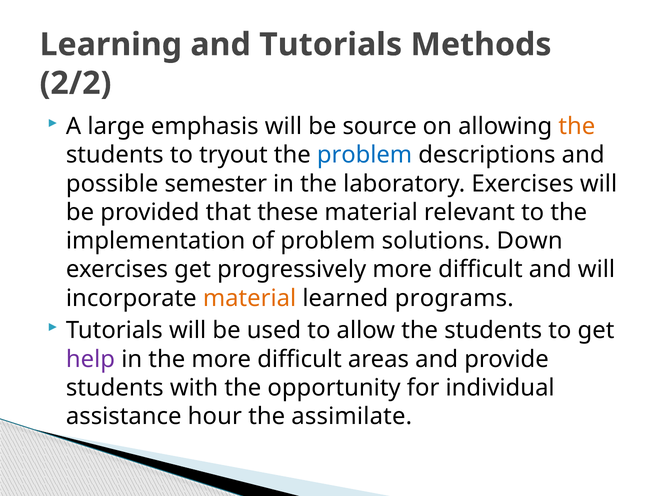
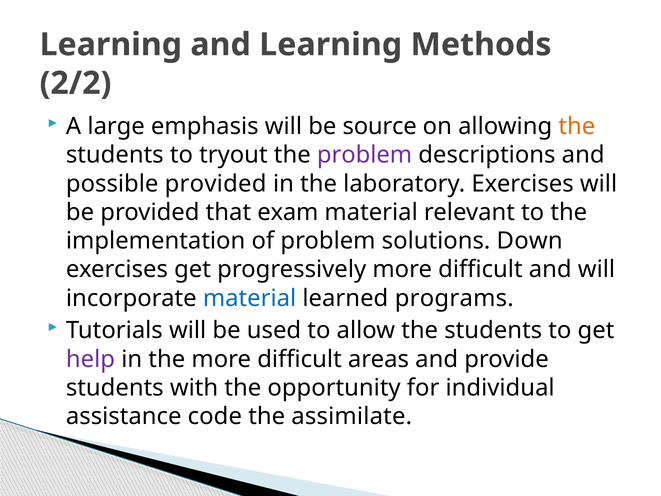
and Tutorials: Tutorials -> Learning
problem at (365, 155) colour: blue -> purple
possible semester: semester -> provided
these: these -> exam
material at (250, 298) colour: orange -> blue
hour: hour -> code
